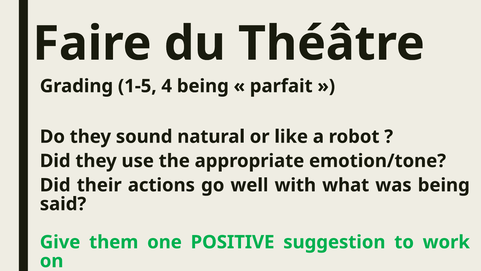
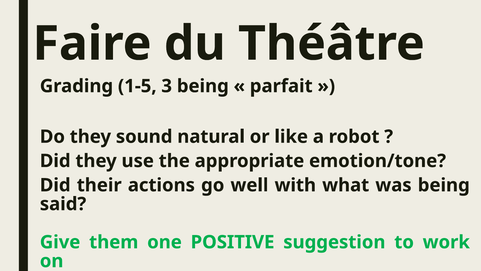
4: 4 -> 3
